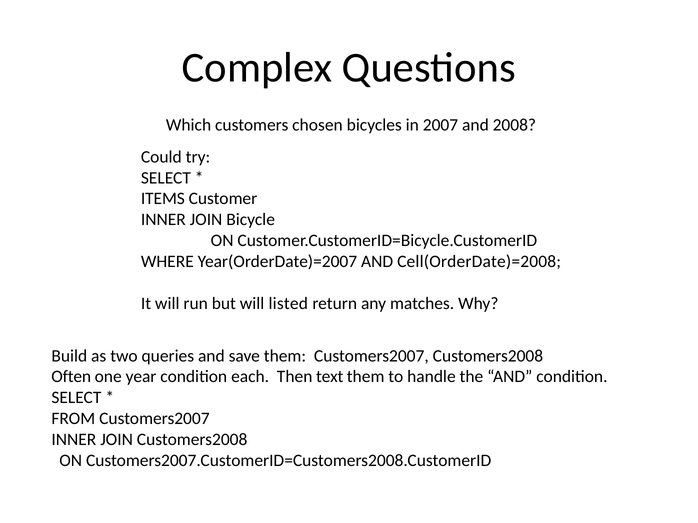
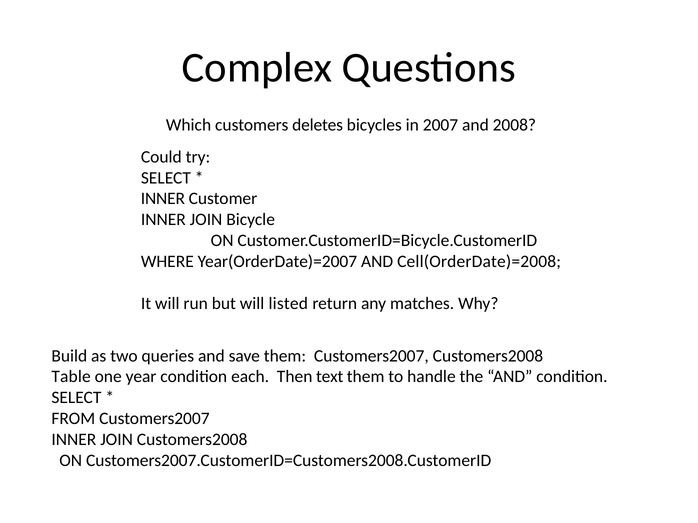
chosen: chosen -> deletes
ITEMS at (163, 199): ITEMS -> INNER
Often: Often -> Table
